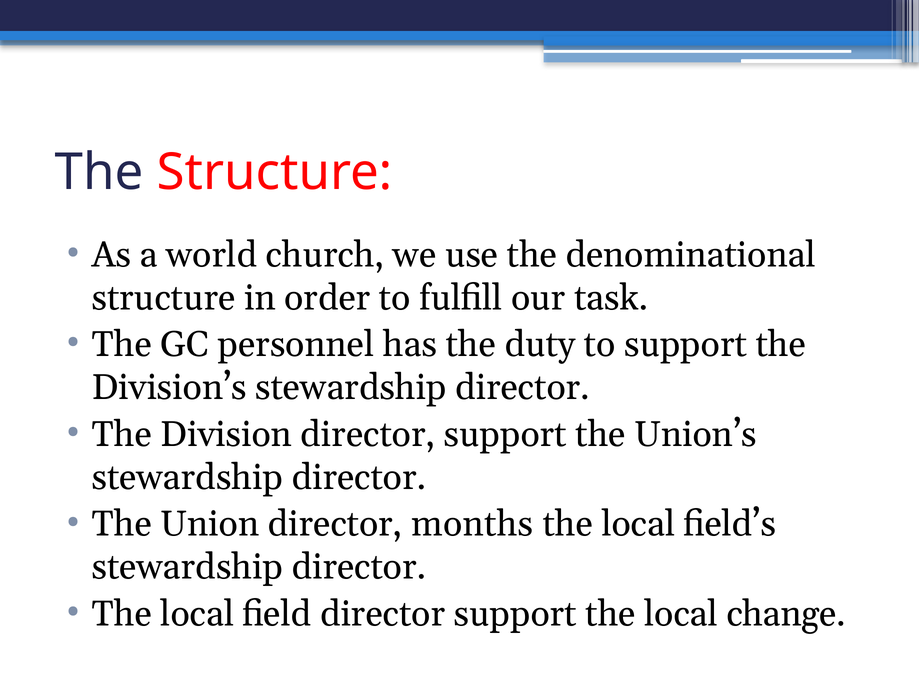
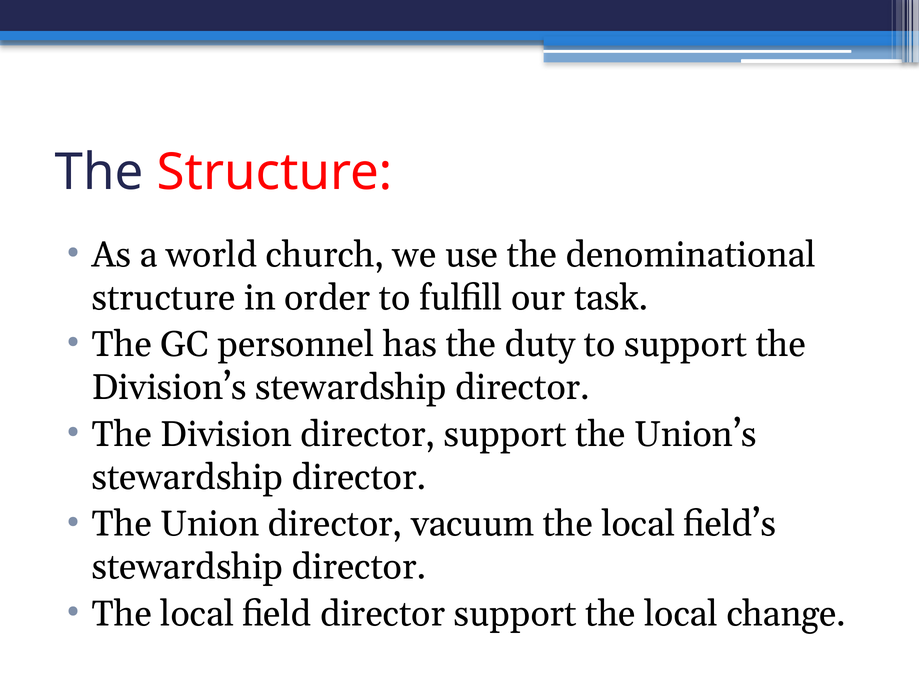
months: months -> vacuum
